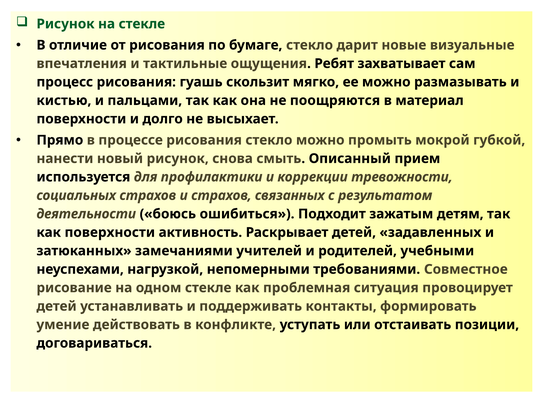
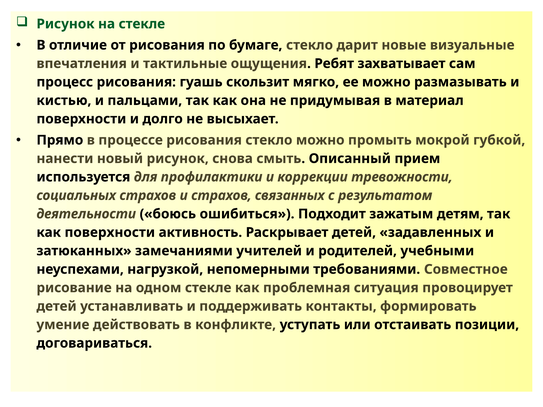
поощряются: поощряются -> придумывая
